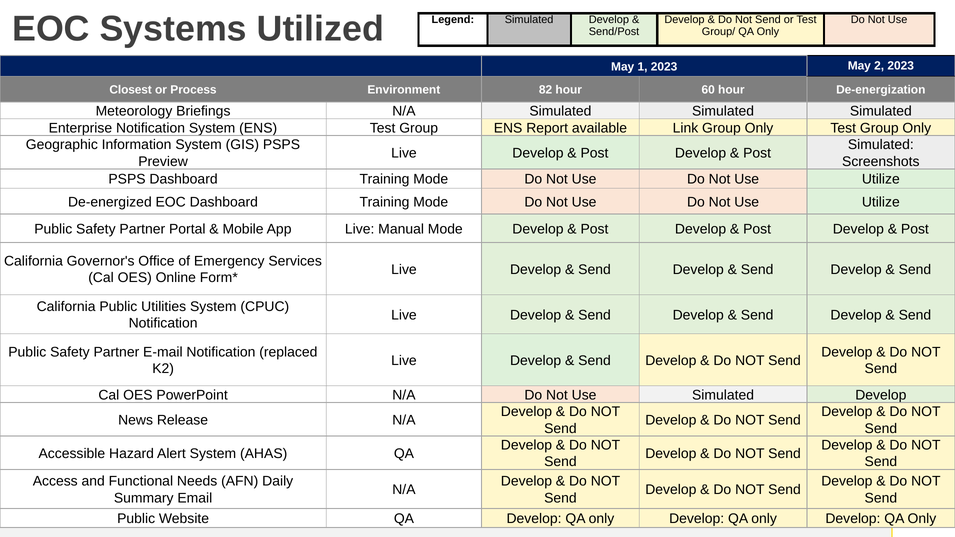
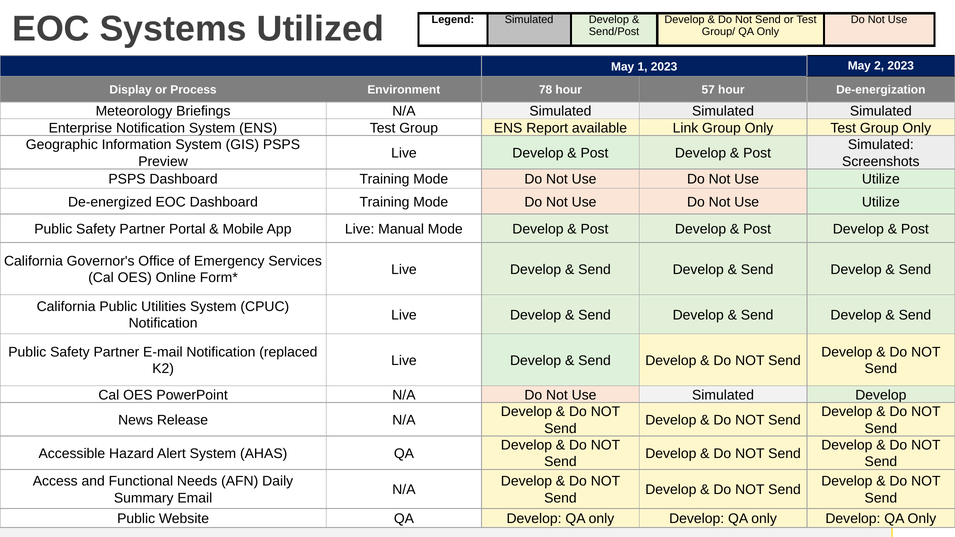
Closest: Closest -> Display
82: 82 -> 78
60: 60 -> 57
